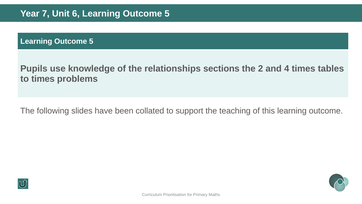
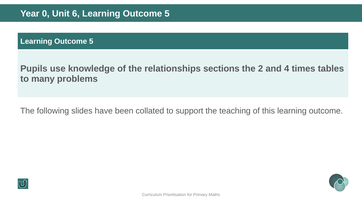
7: 7 -> 0
to times: times -> many
